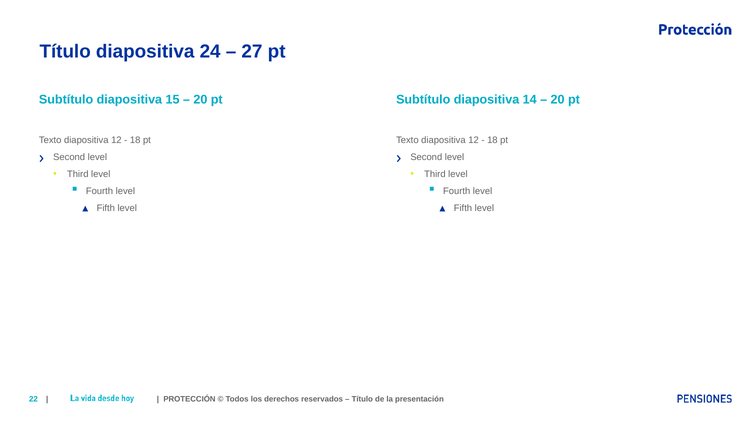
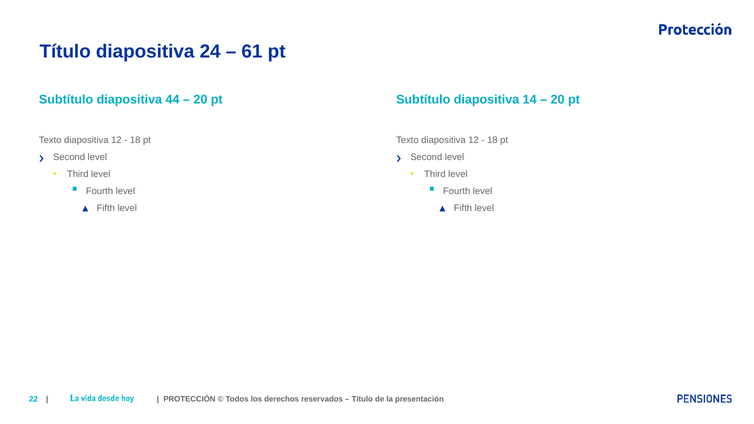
27: 27 -> 61
15: 15 -> 44
